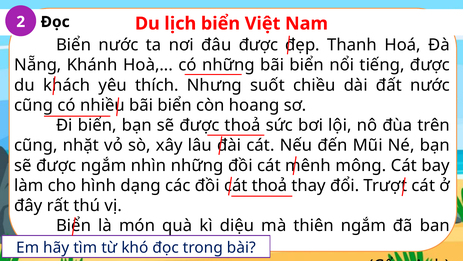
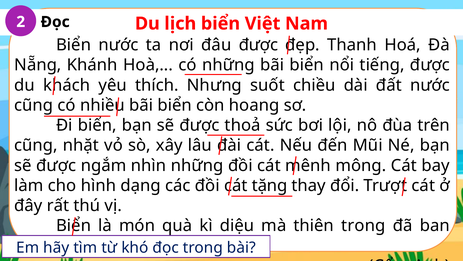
cát thoả: thoả -> tặng
thiên ngắm: ngắm -> trong
